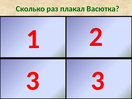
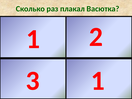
3 at (98, 81): 3 -> 1
